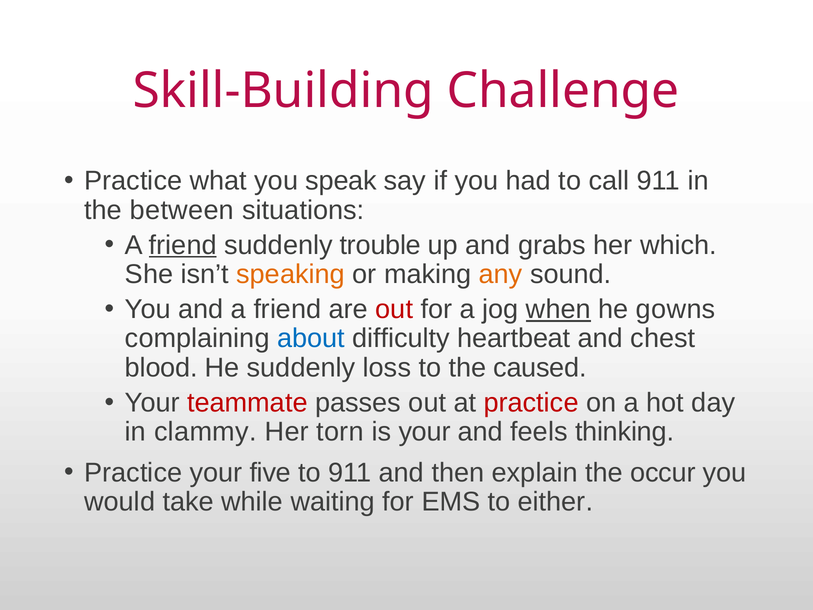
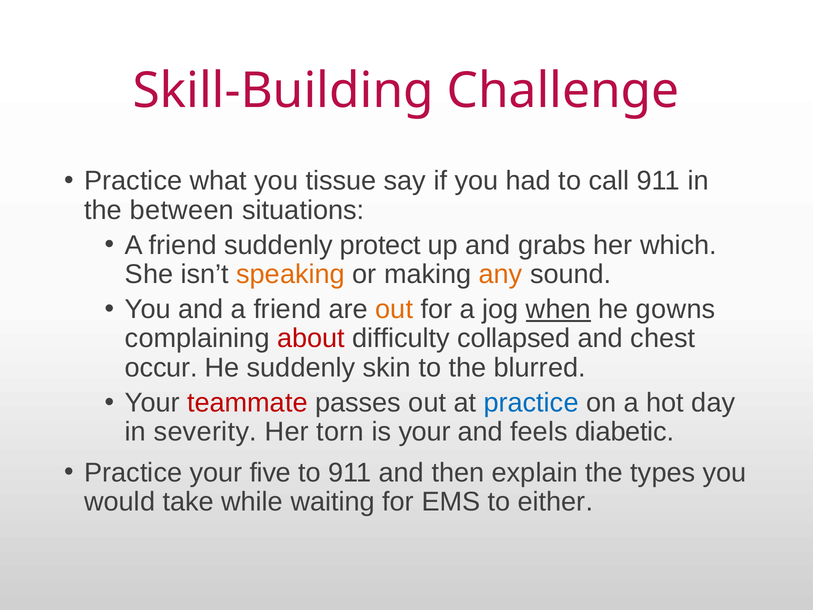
speak: speak -> tissue
friend at (183, 245) underline: present -> none
trouble: trouble -> protect
out at (394, 309) colour: red -> orange
about colour: blue -> red
heartbeat: heartbeat -> collapsed
blood: blood -> occur
loss: loss -> skin
caused: caused -> blurred
practice at (531, 403) colour: red -> blue
clammy: clammy -> severity
thinking: thinking -> diabetic
occur: occur -> types
